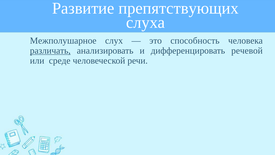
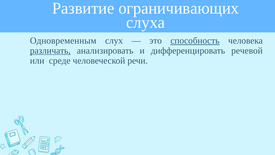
препятствующих: препятствующих -> ограничивающих
Межполушарное: Межполушарное -> Одновременным
способность underline: none -> present
